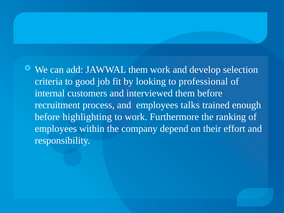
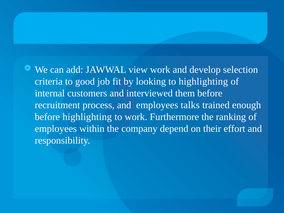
JAWWAL them: them -> view
to professional: professional -> highlighting
